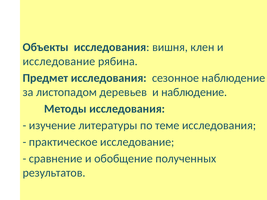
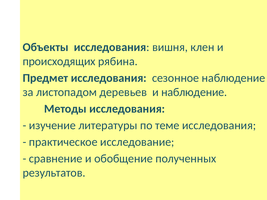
исследование at (59, 61): исследование -> происходящих
